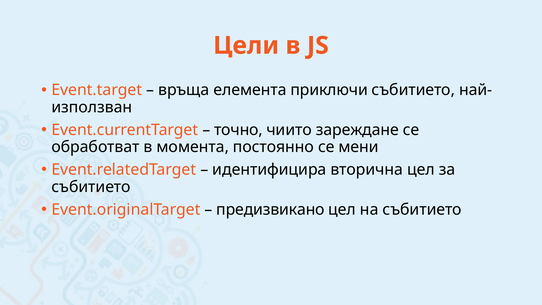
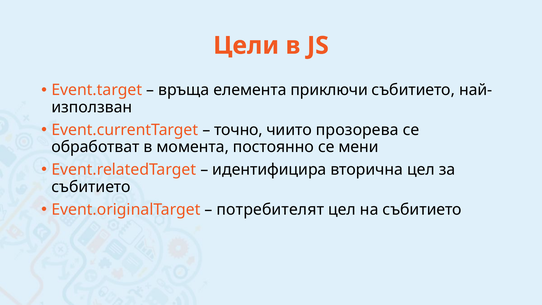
зареждане: зареждане -> прозорева
предизвикано: предизвикано -> потребителят
